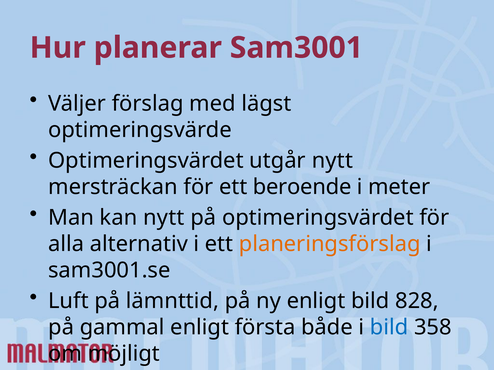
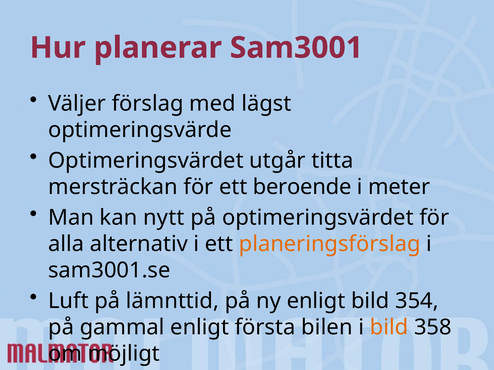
utgår nytt: nytt -> titta
828: 828 -> 354
både: både -> bilen
bild at (389, 328) colour: blue -> orange
